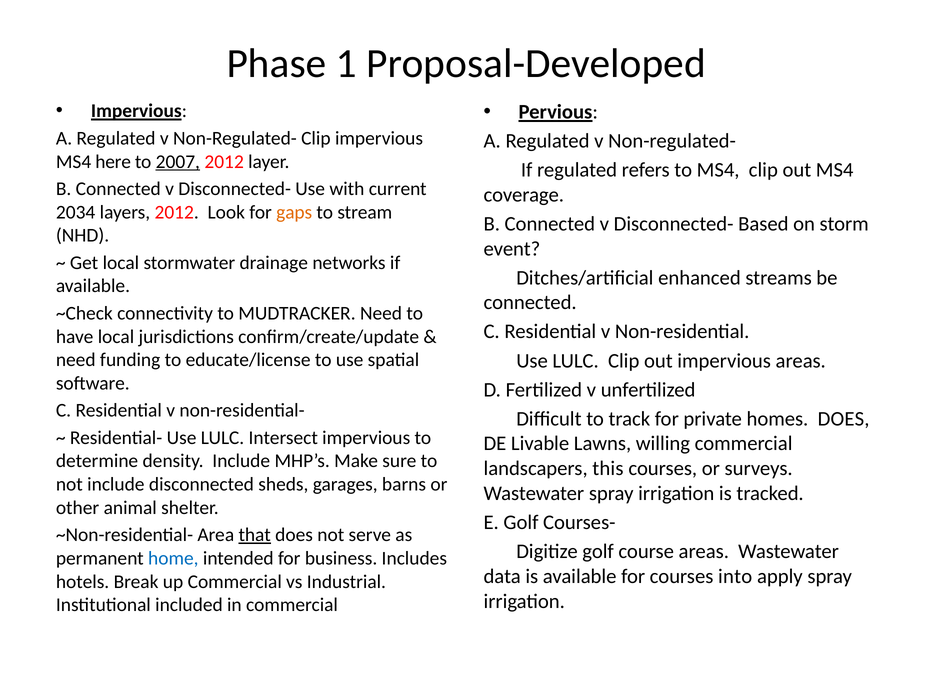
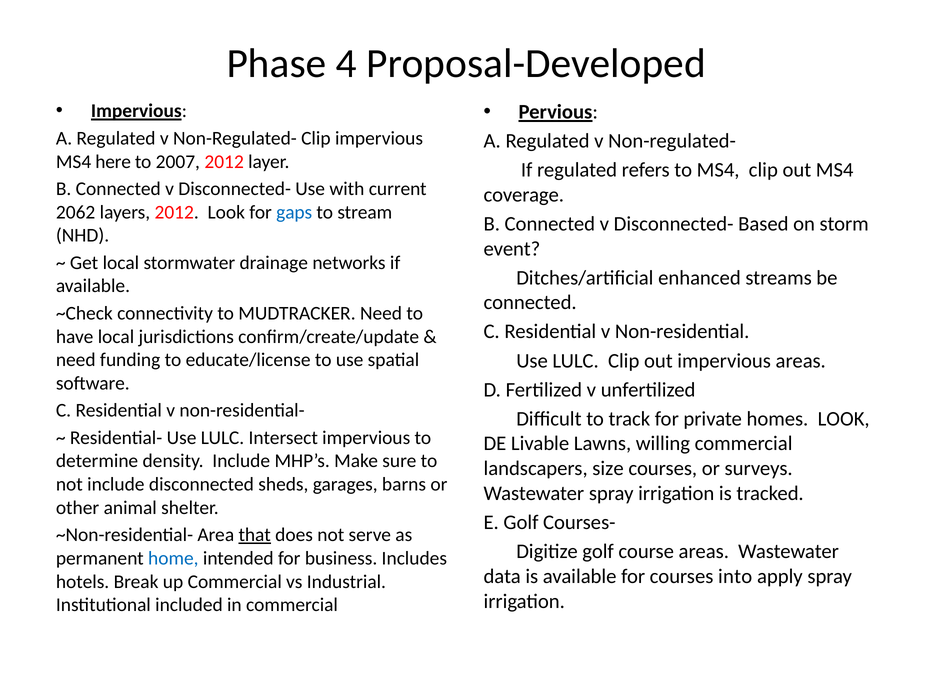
1: 1 -> 4
2007 underline: present -> none
2034: 2034 -> 2062
gaps colour: orange -> blue
homes DOES: DOES -> LOOK
this: this -> size
